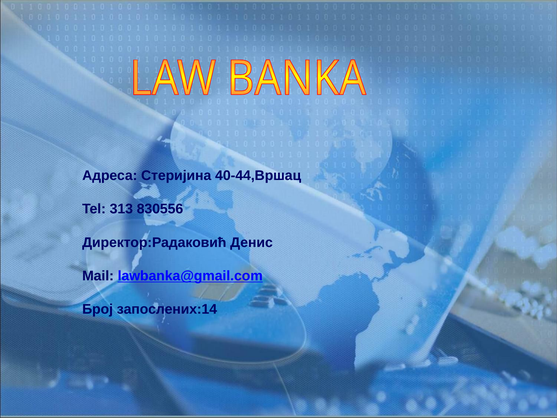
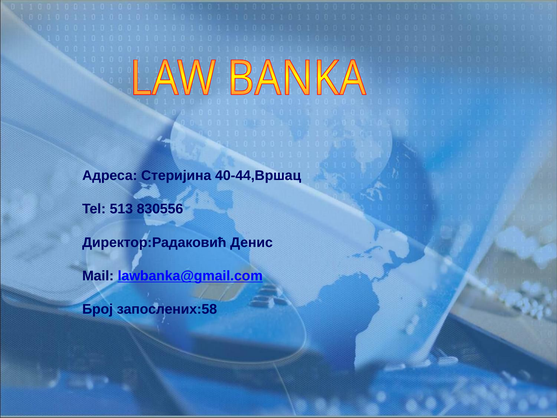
313: 313 -> 513
запослених:14: запослених:14 -> запослених:58
